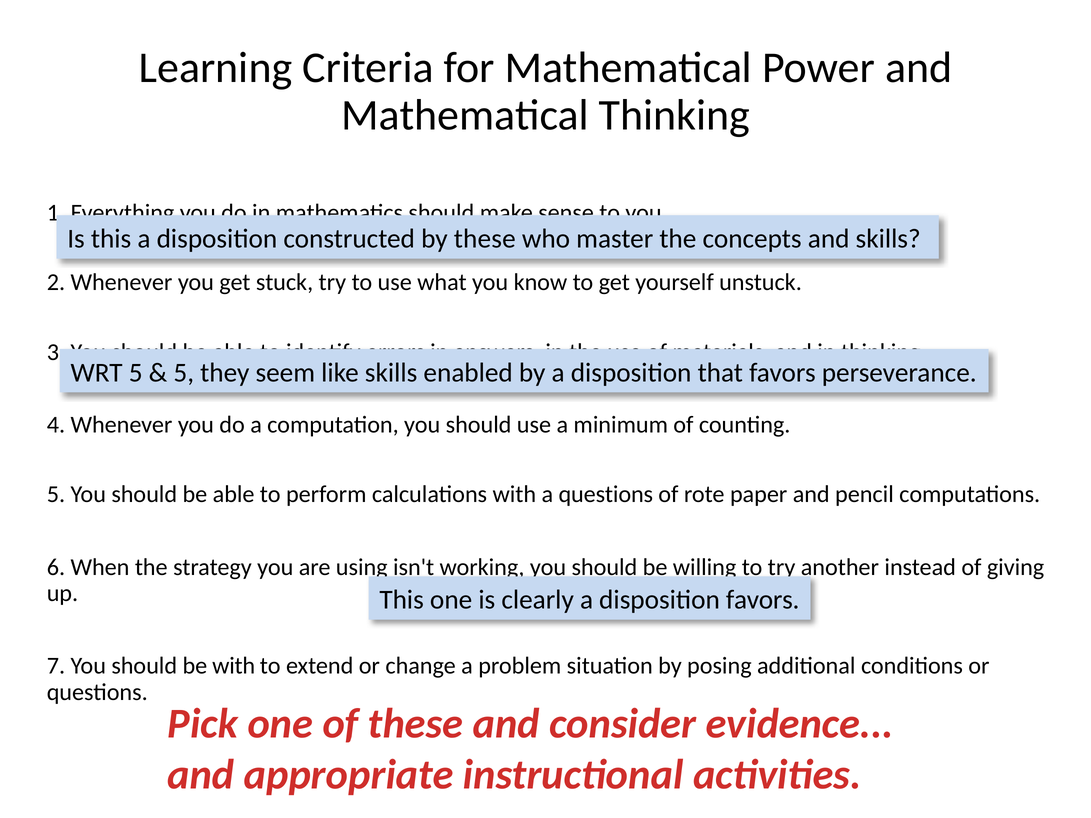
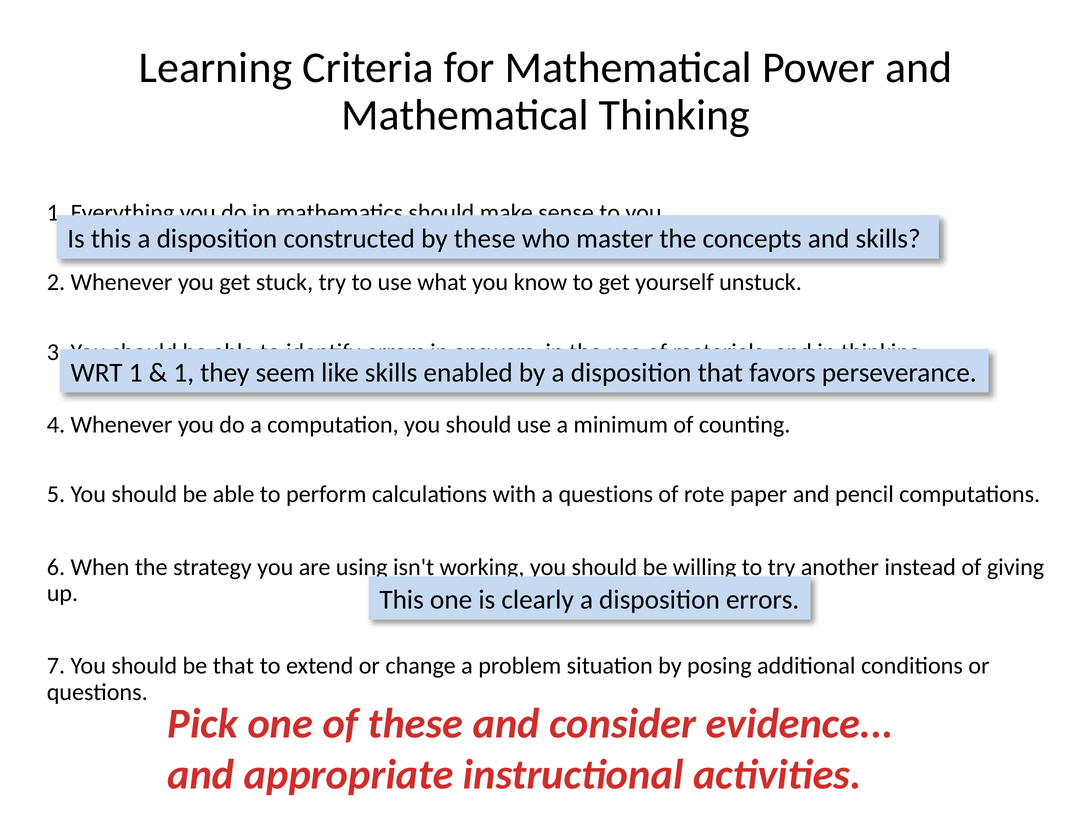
WRT 5: 5 -> 1
5 at (184, 373): 5 -> 1
disposition favors: favors -> errors
be with: with -> that
